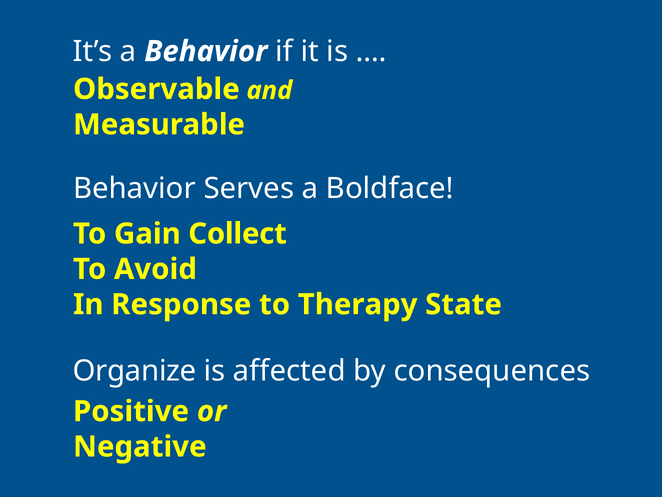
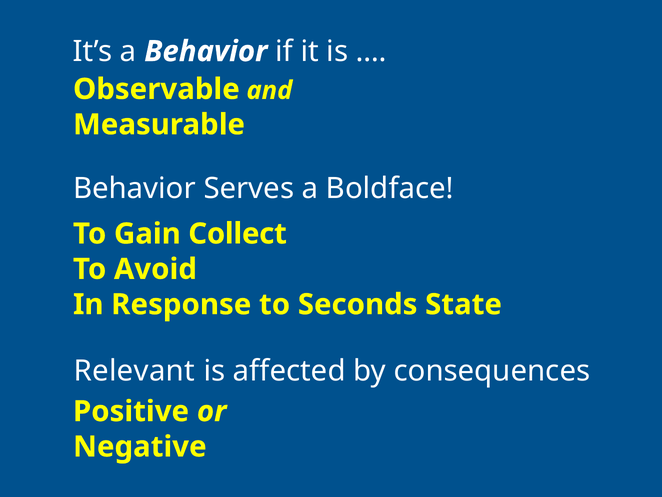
Therapy: Therapy -> Seconds
Organize: Organize -> Relevant
